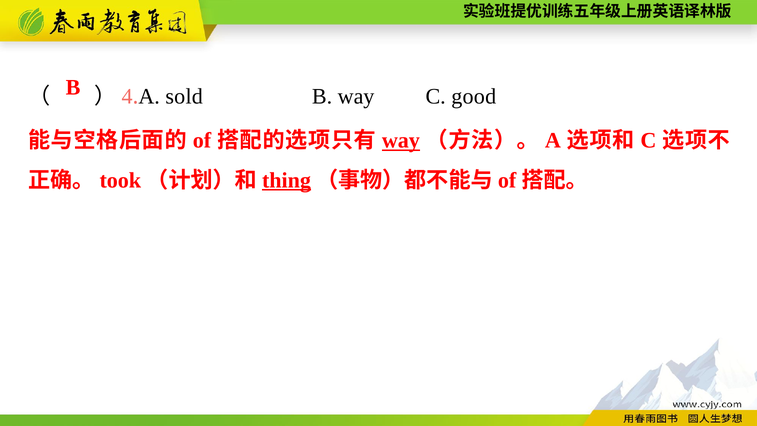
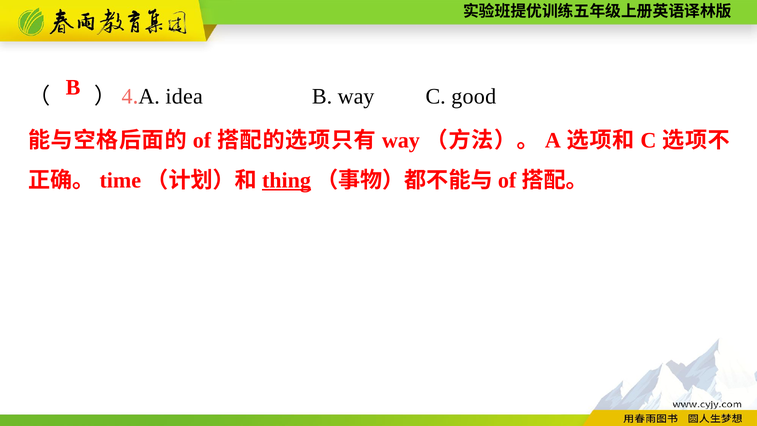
sold: sold -> idea
way at (401, 141) underline: present -> none
took: took -> time
